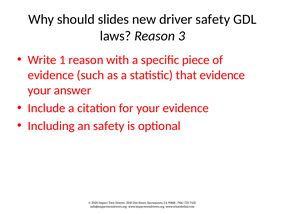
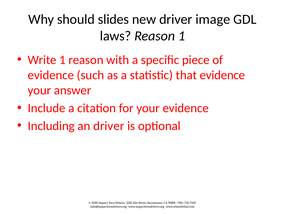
driver safety: safety -> image
Reason 3: 3 -> 1
an safety: safety -> driver
